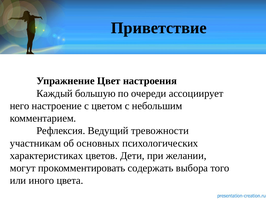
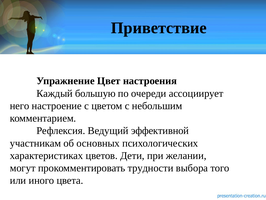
тревожности: тревожности -> эффективной
содержать: содержать -> трудности
